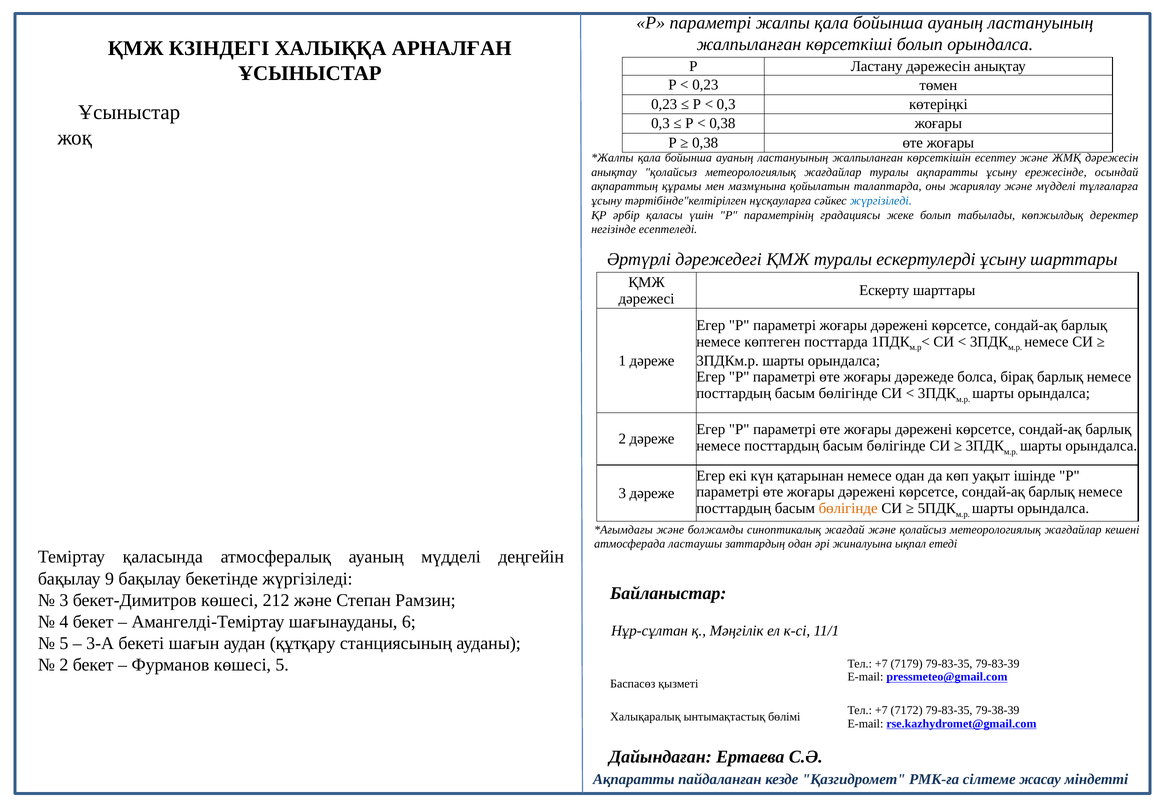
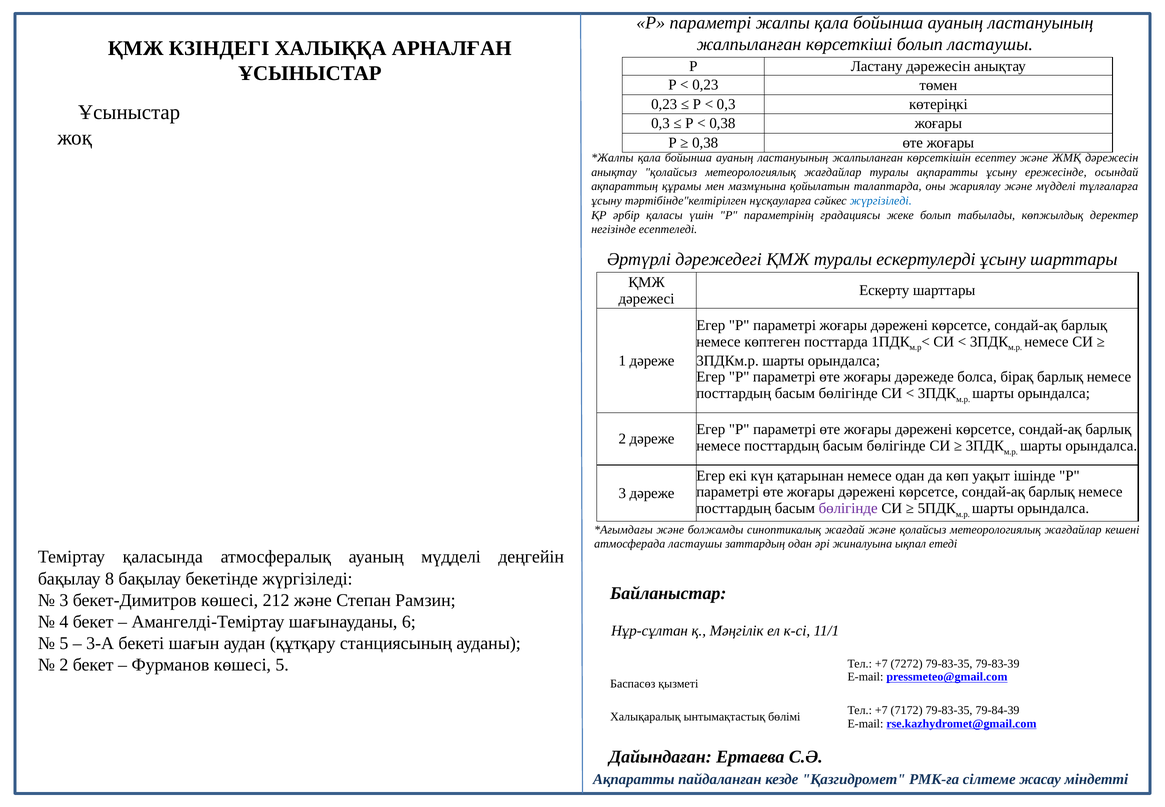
болып орындалса: орындалса -> ластаушы
бөлігінде at (848, 508) colour: orange -> purple
9: 9 -> 8
7179: 7179 -> 7272
79-38-39: 79-38-39 -> 79-84-39
